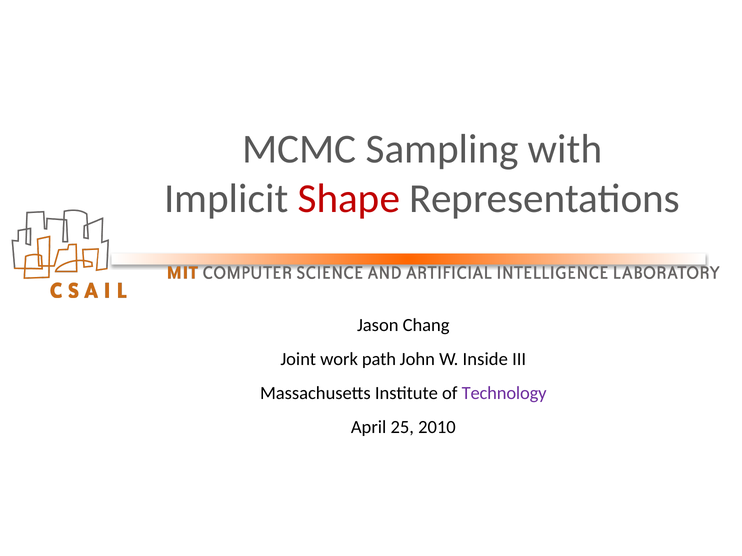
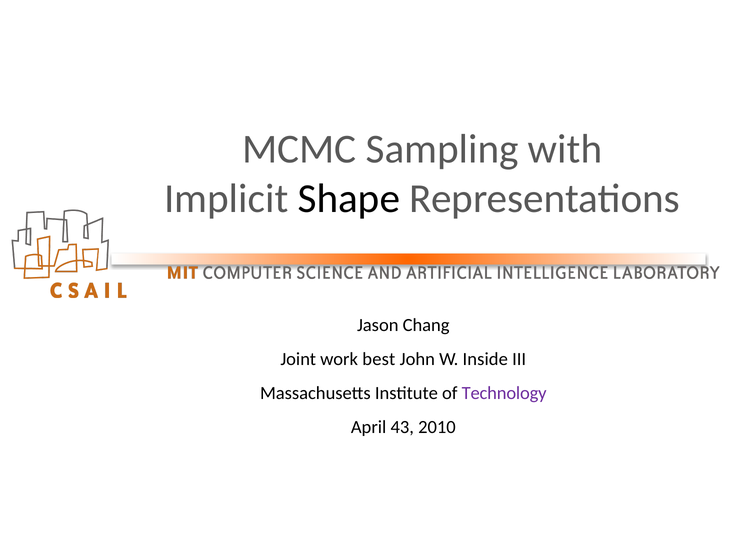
Shape colour: red -> black
path: path -> best
25: 25 -> 43
